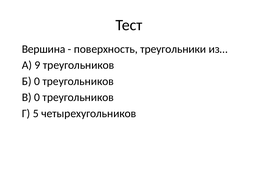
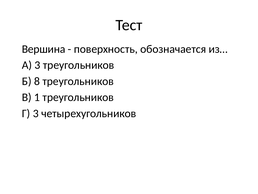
треугольники: треугольники -> обозначается
А 9: 9 -> 3
Б 0: 0 -> 8
В 0: 0 -> 1
Г 5: 5 -> 3
